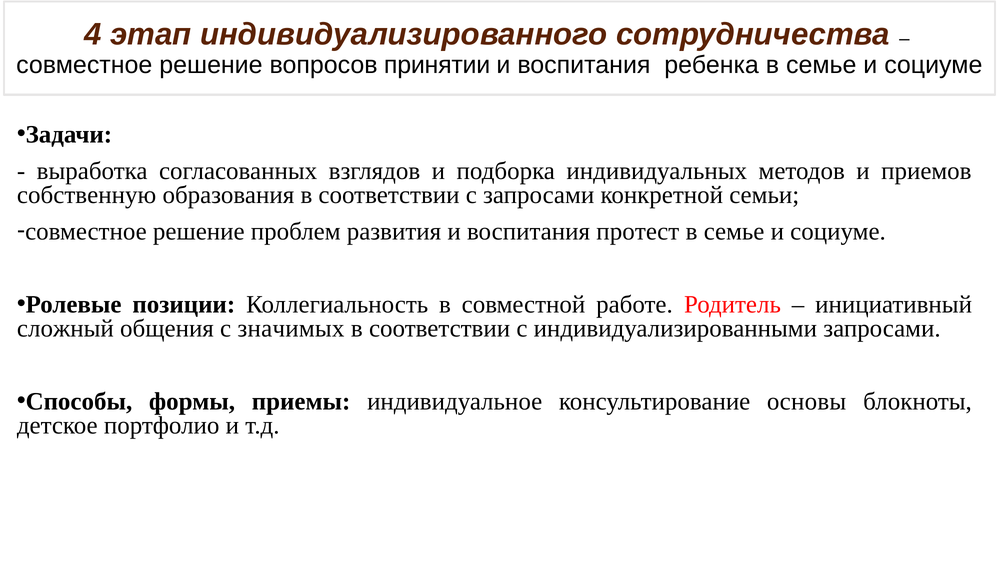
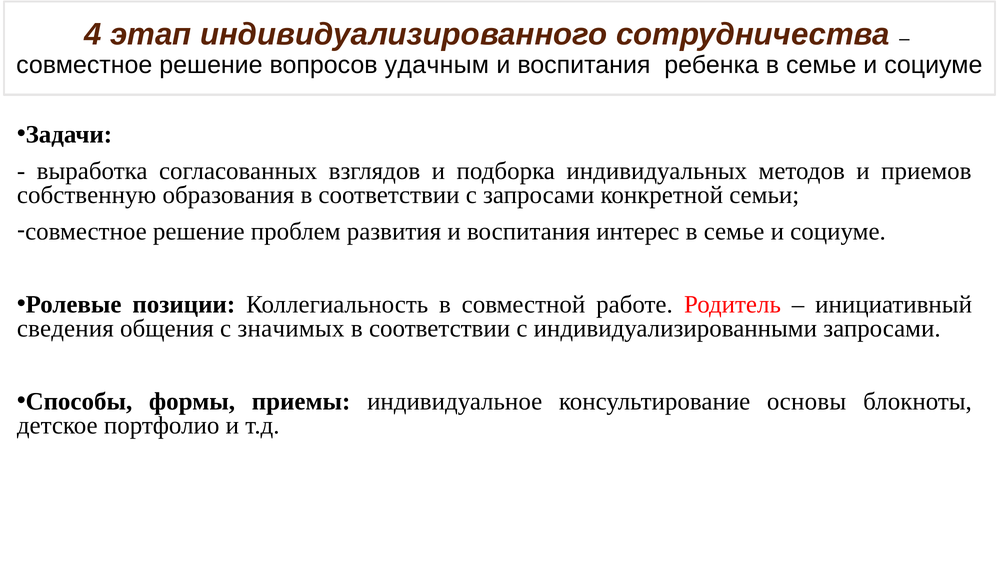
принятии: принятии -> удачным
протест: протест -> интерес
сложный: сложный -> сведения
